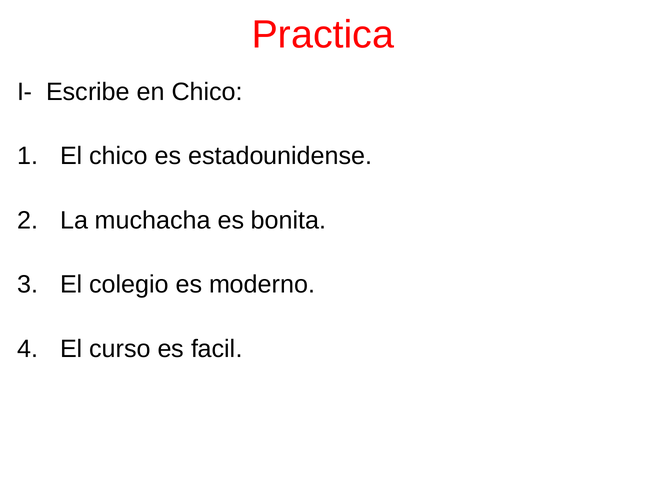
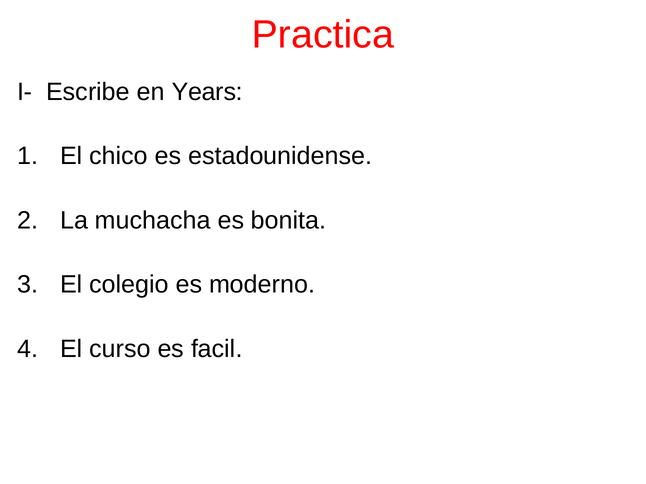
en Chico: Chico -> Years
